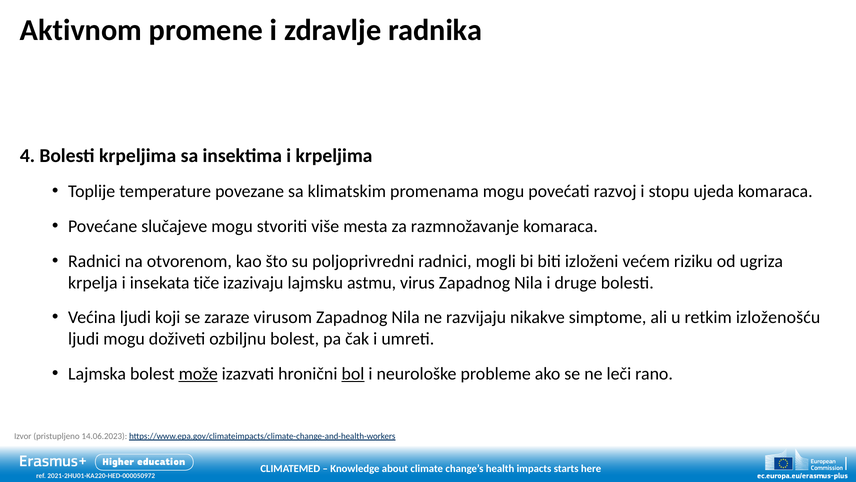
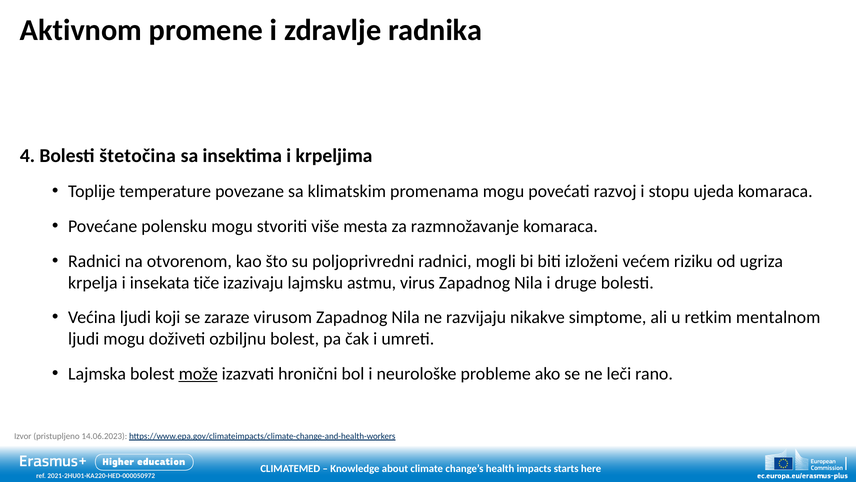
Bolesti krpeljima: krpeljima -> štetočina
slučajeve: slučajeve -> polensku
izloženošću: izloženošću -> mentalnom
bol underline: present -> none
